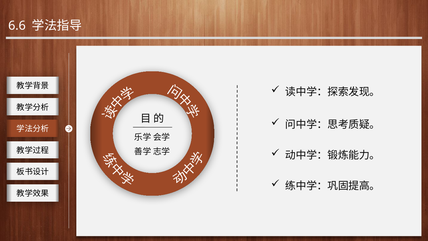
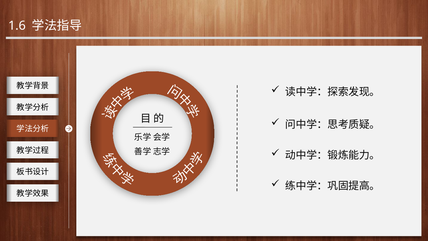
6.6: 6.6 -> 1.6
